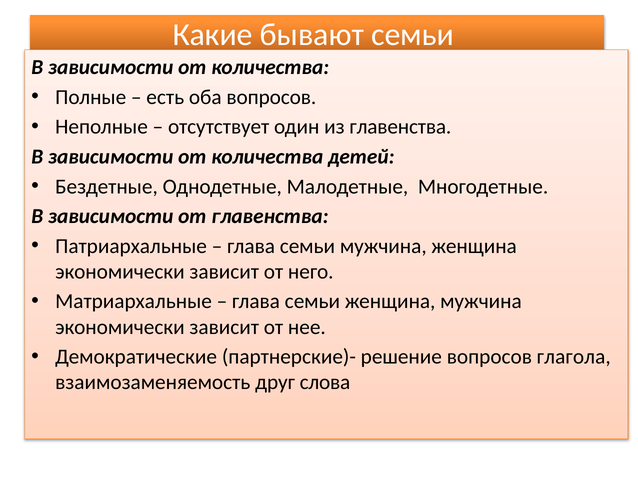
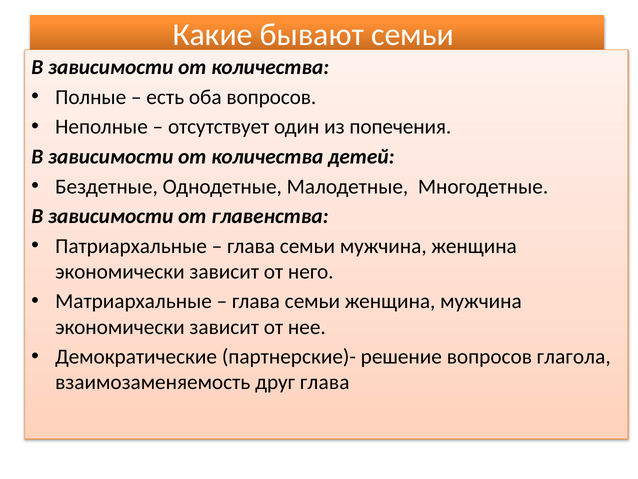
из главенства: главенства -> попечения
друг слова: слова -> глава
